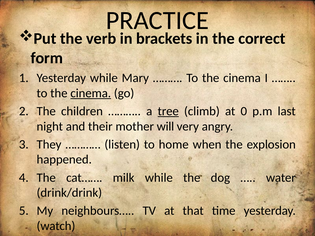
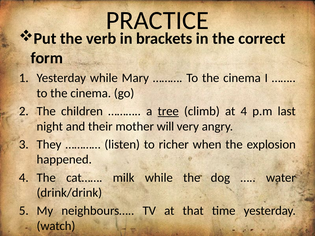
cinema at (91, 93) underline: present -> none
at 0: 0 -> 4
home: home -> richer
